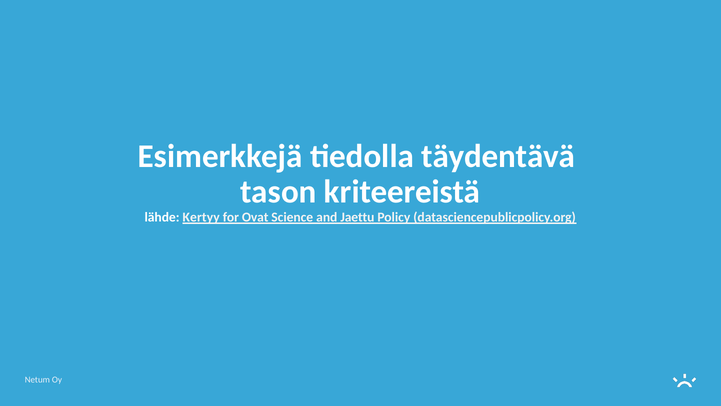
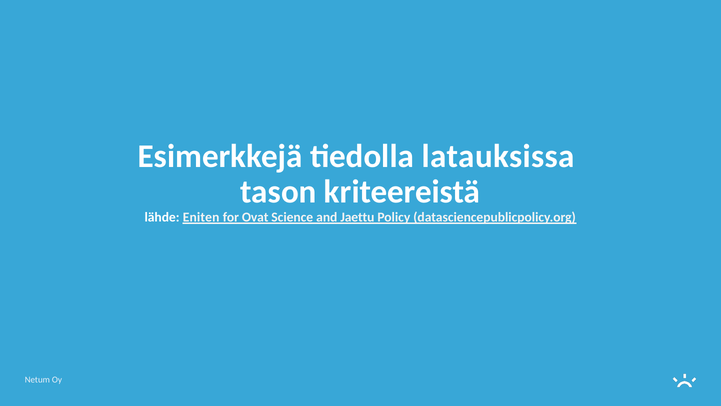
täydentävä: täydentävä -> latauksissa
Kertyy: Kertyy -> Eniten
